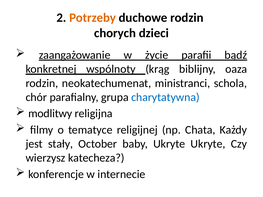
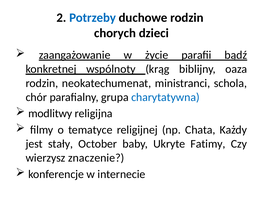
Potrzeby colour: orange -> blue
Ukryte Ukryte: Ukryte -> Fatimy
katecheza: katecheza -> znaczenie
